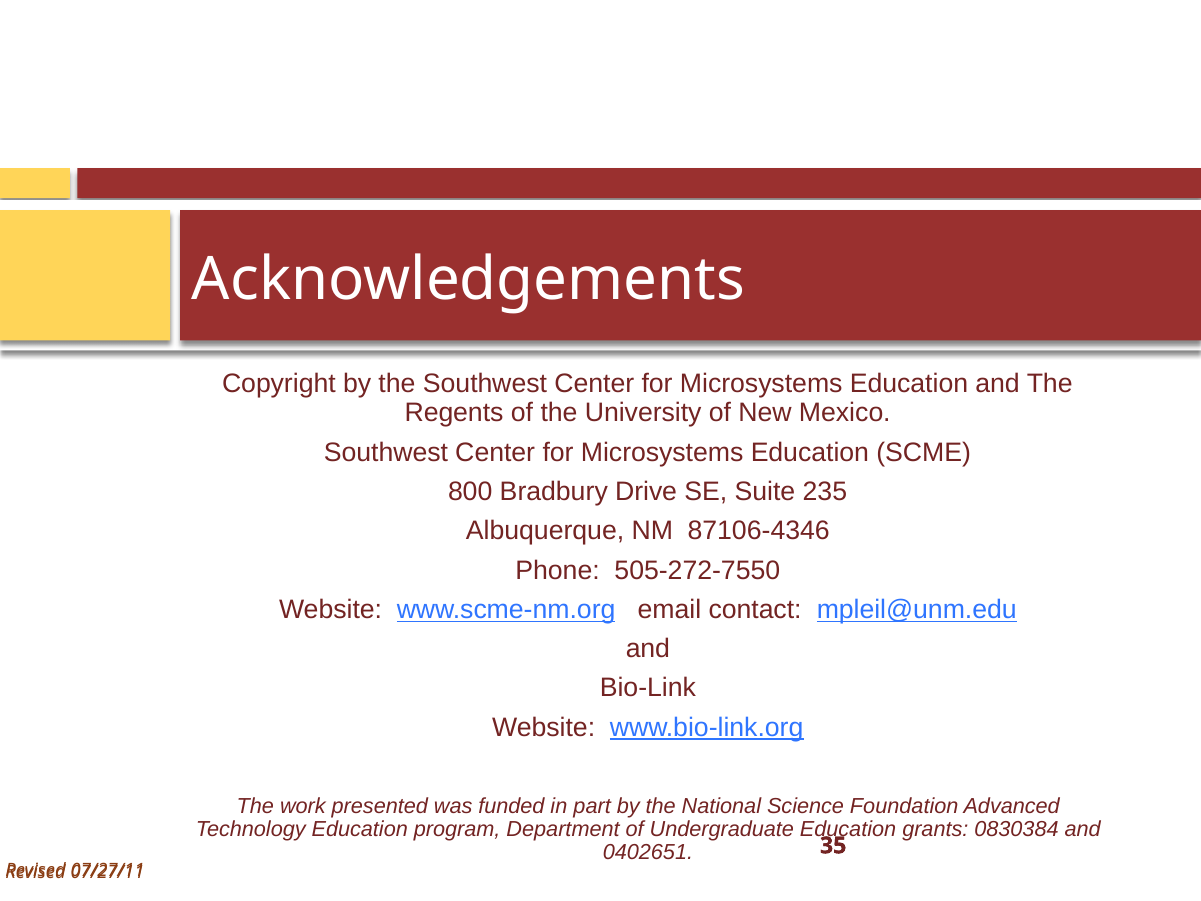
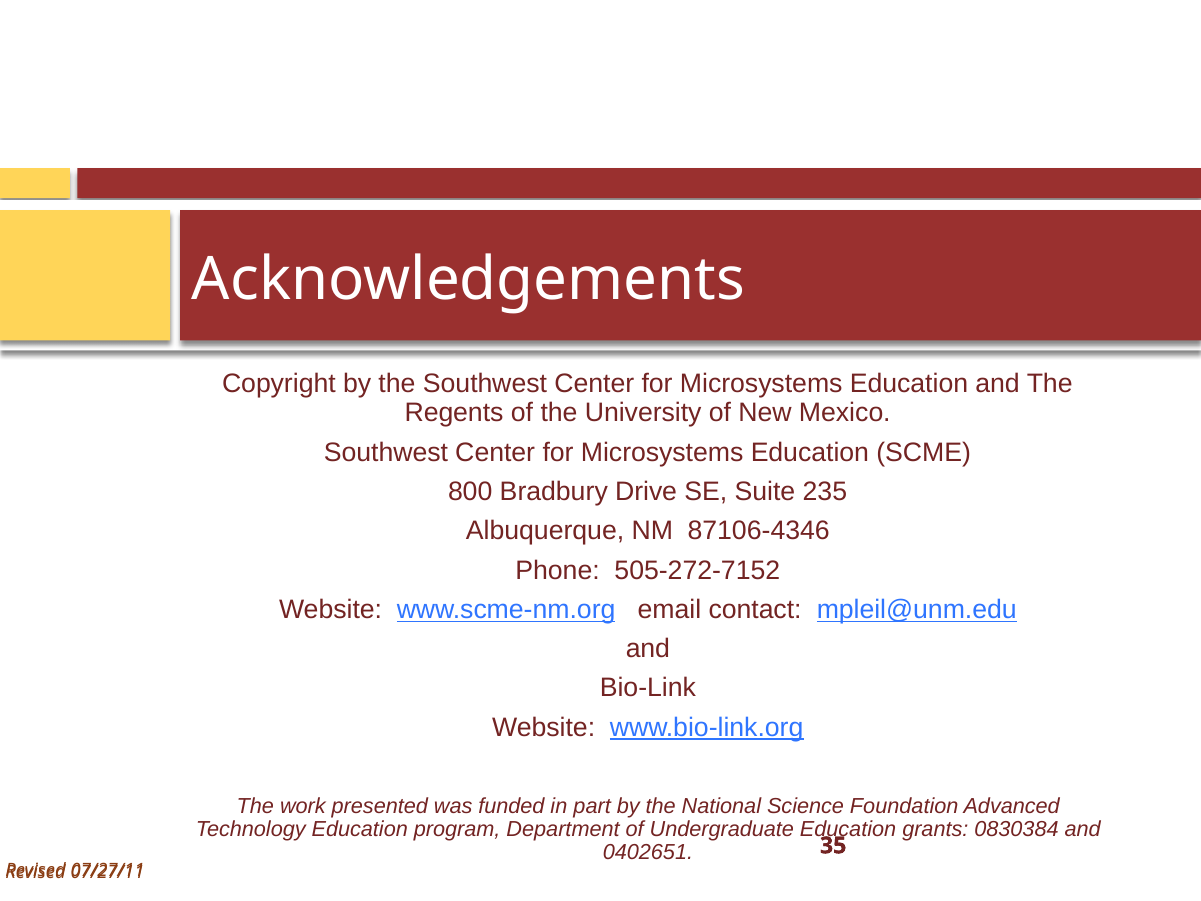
505-272-7550: 505-272-7550 -> 505-272-7152
